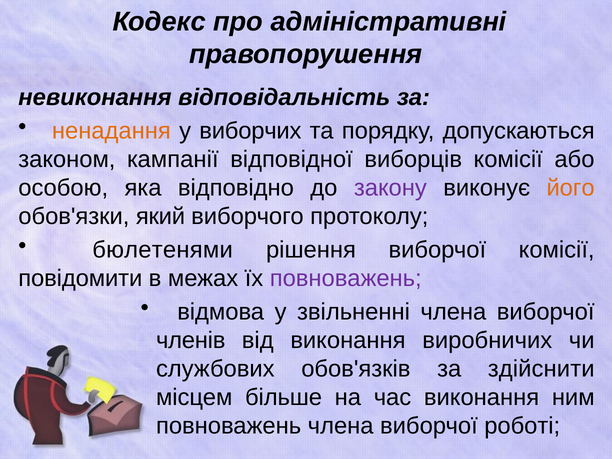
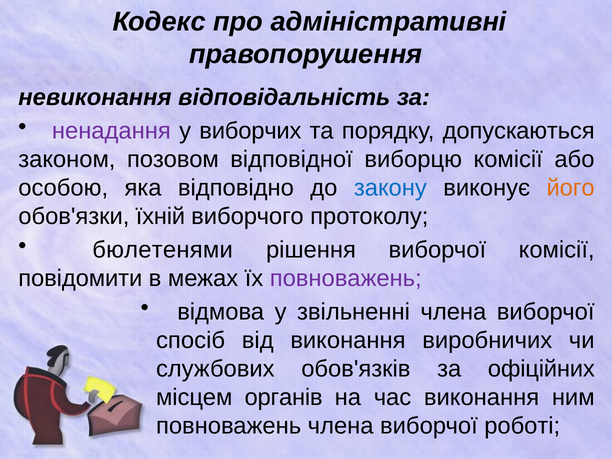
ненадання colour: orange -> purple
кампанії: кампанії -> позовом
виборців: виборців -> виборцю
закону colour: purple -> blue
який: який -> їхній
членів: членів -> спосіб
здійснити: здійснити -> офіційних
більше: більше -> органів
